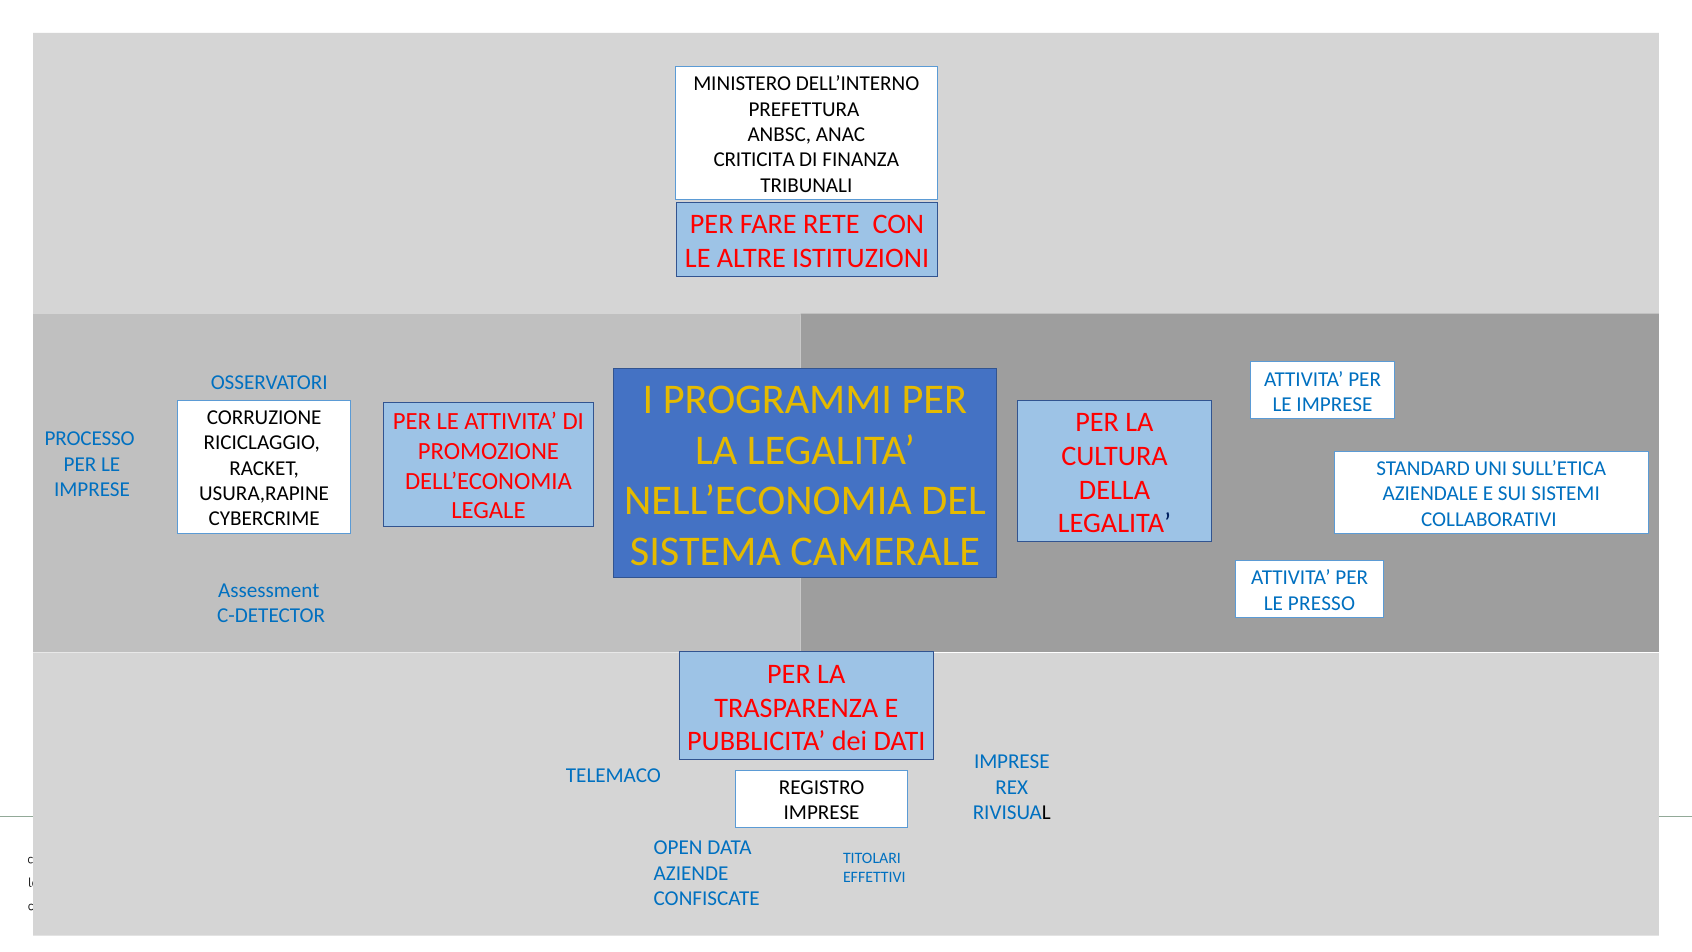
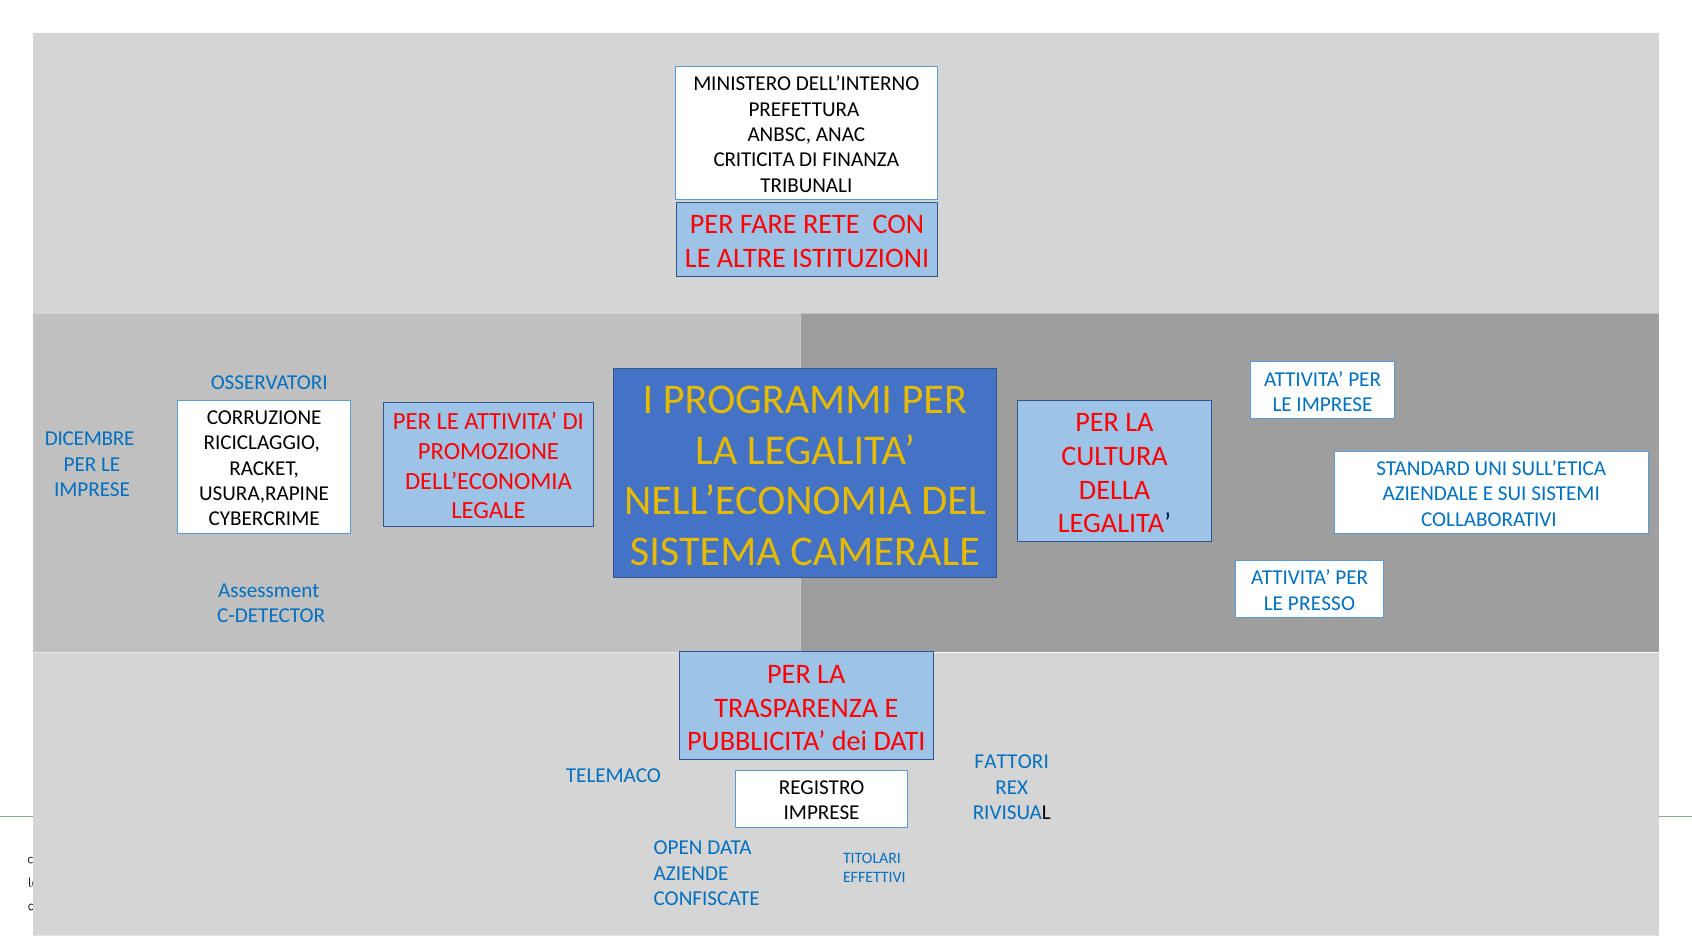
PROCESSO: PROCESSO -> DICEMBRE
IMPRESE at (1012, 762): IMPRESE -> FATTORI
